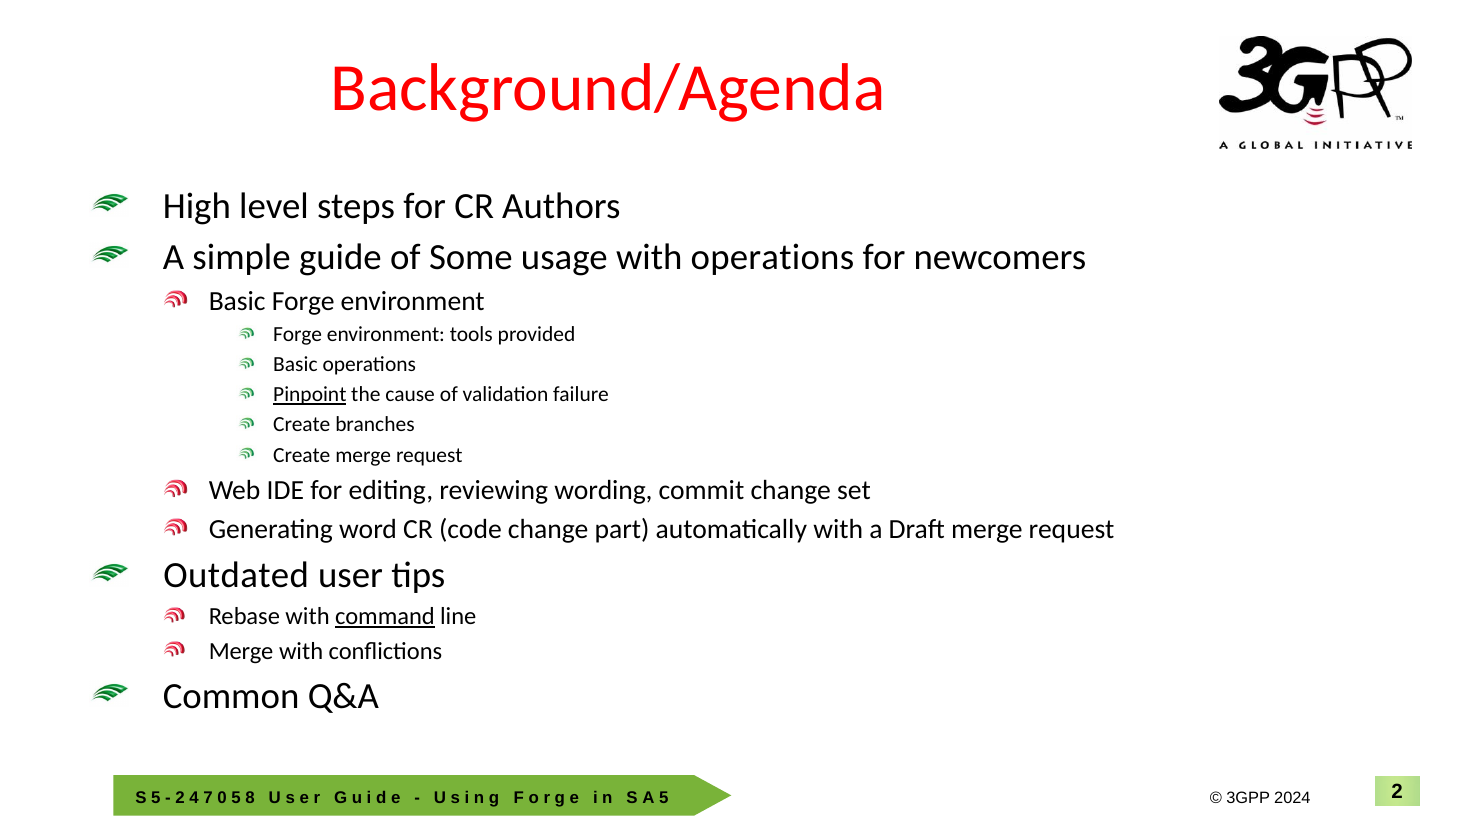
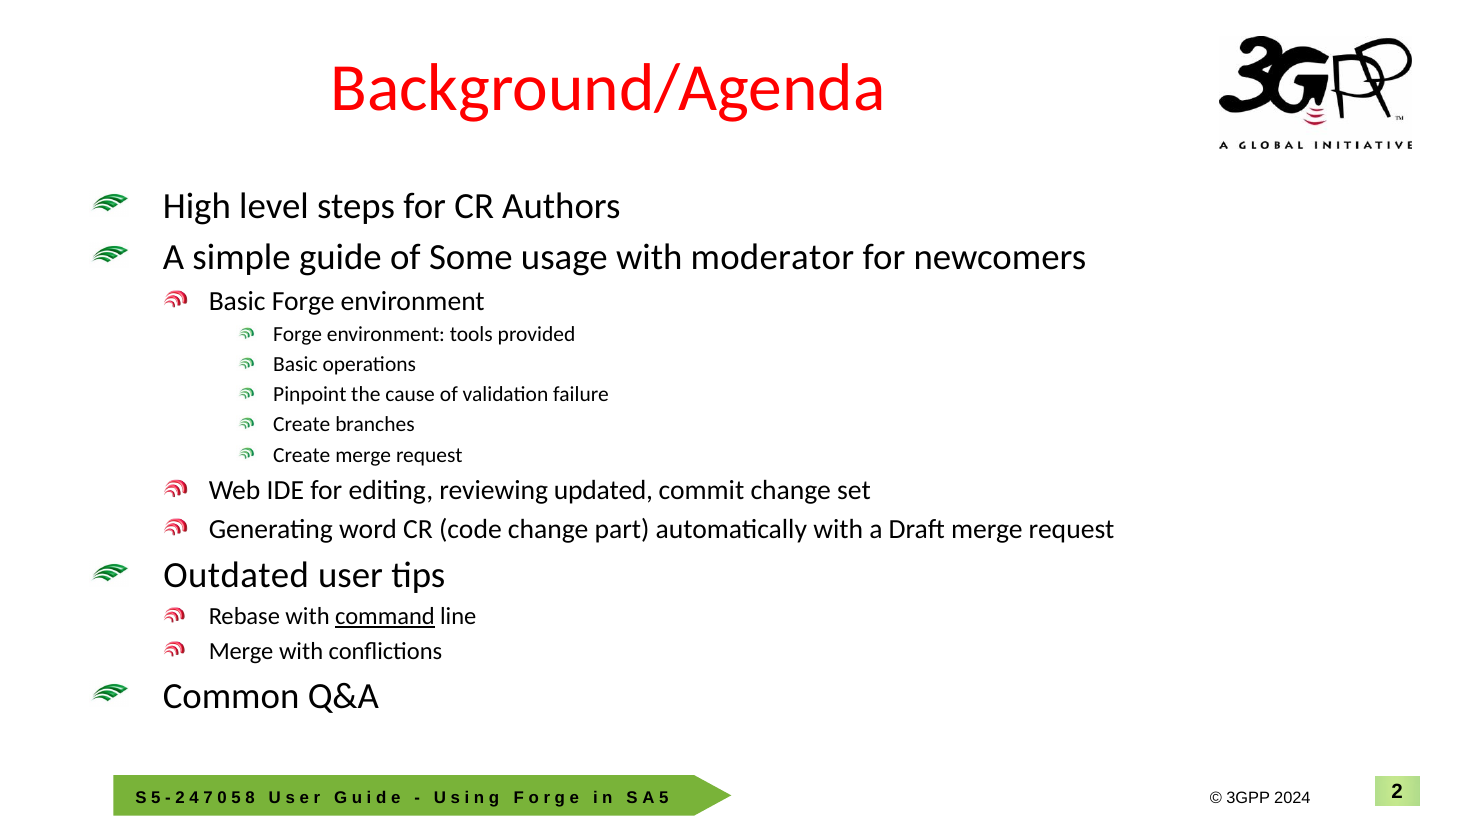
with operations: operations -> moderator
Pinpoint underline: present -> none
wording: wording -> updated
